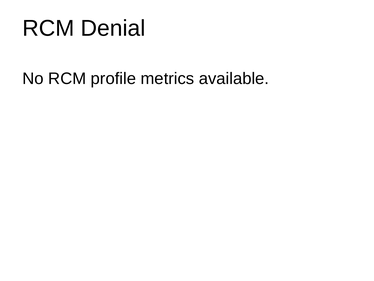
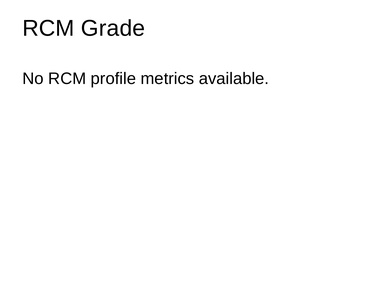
Denial: Denial -> Grade
